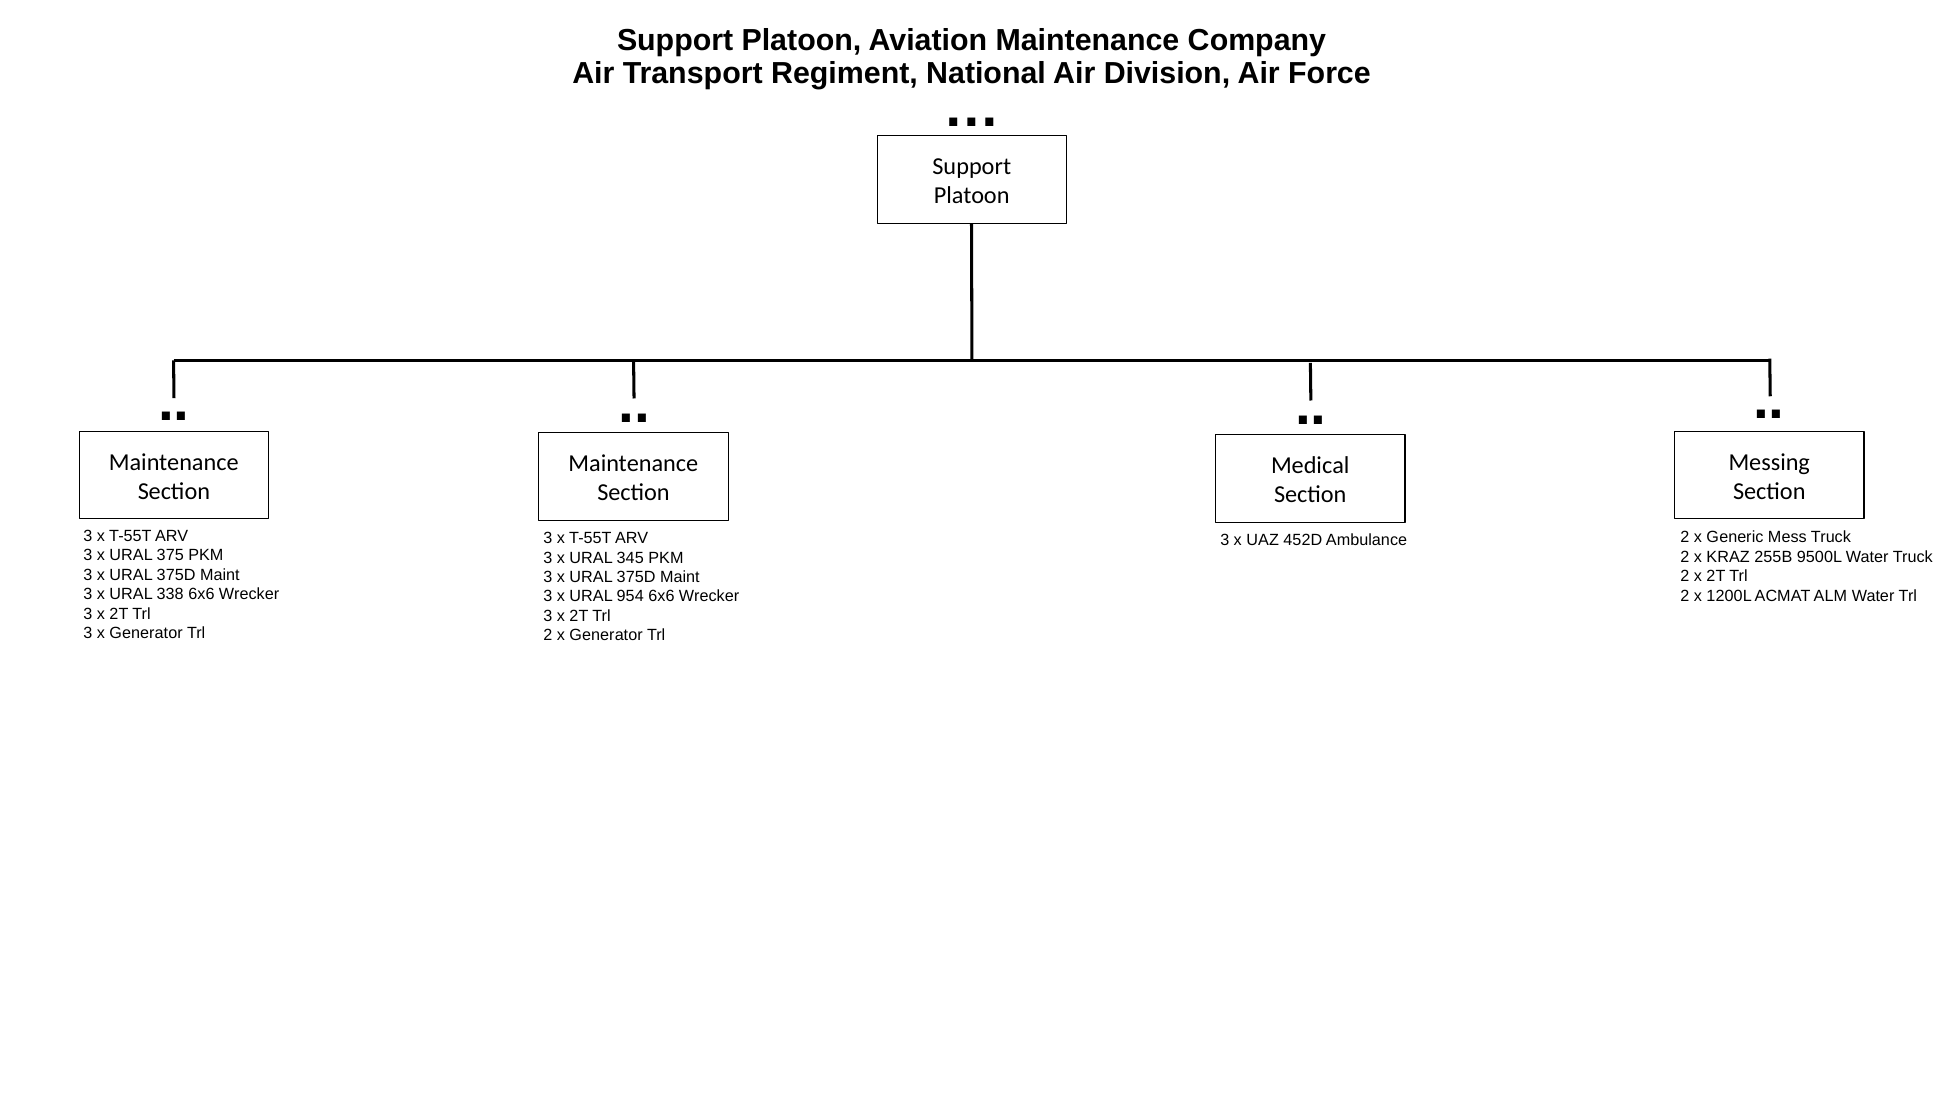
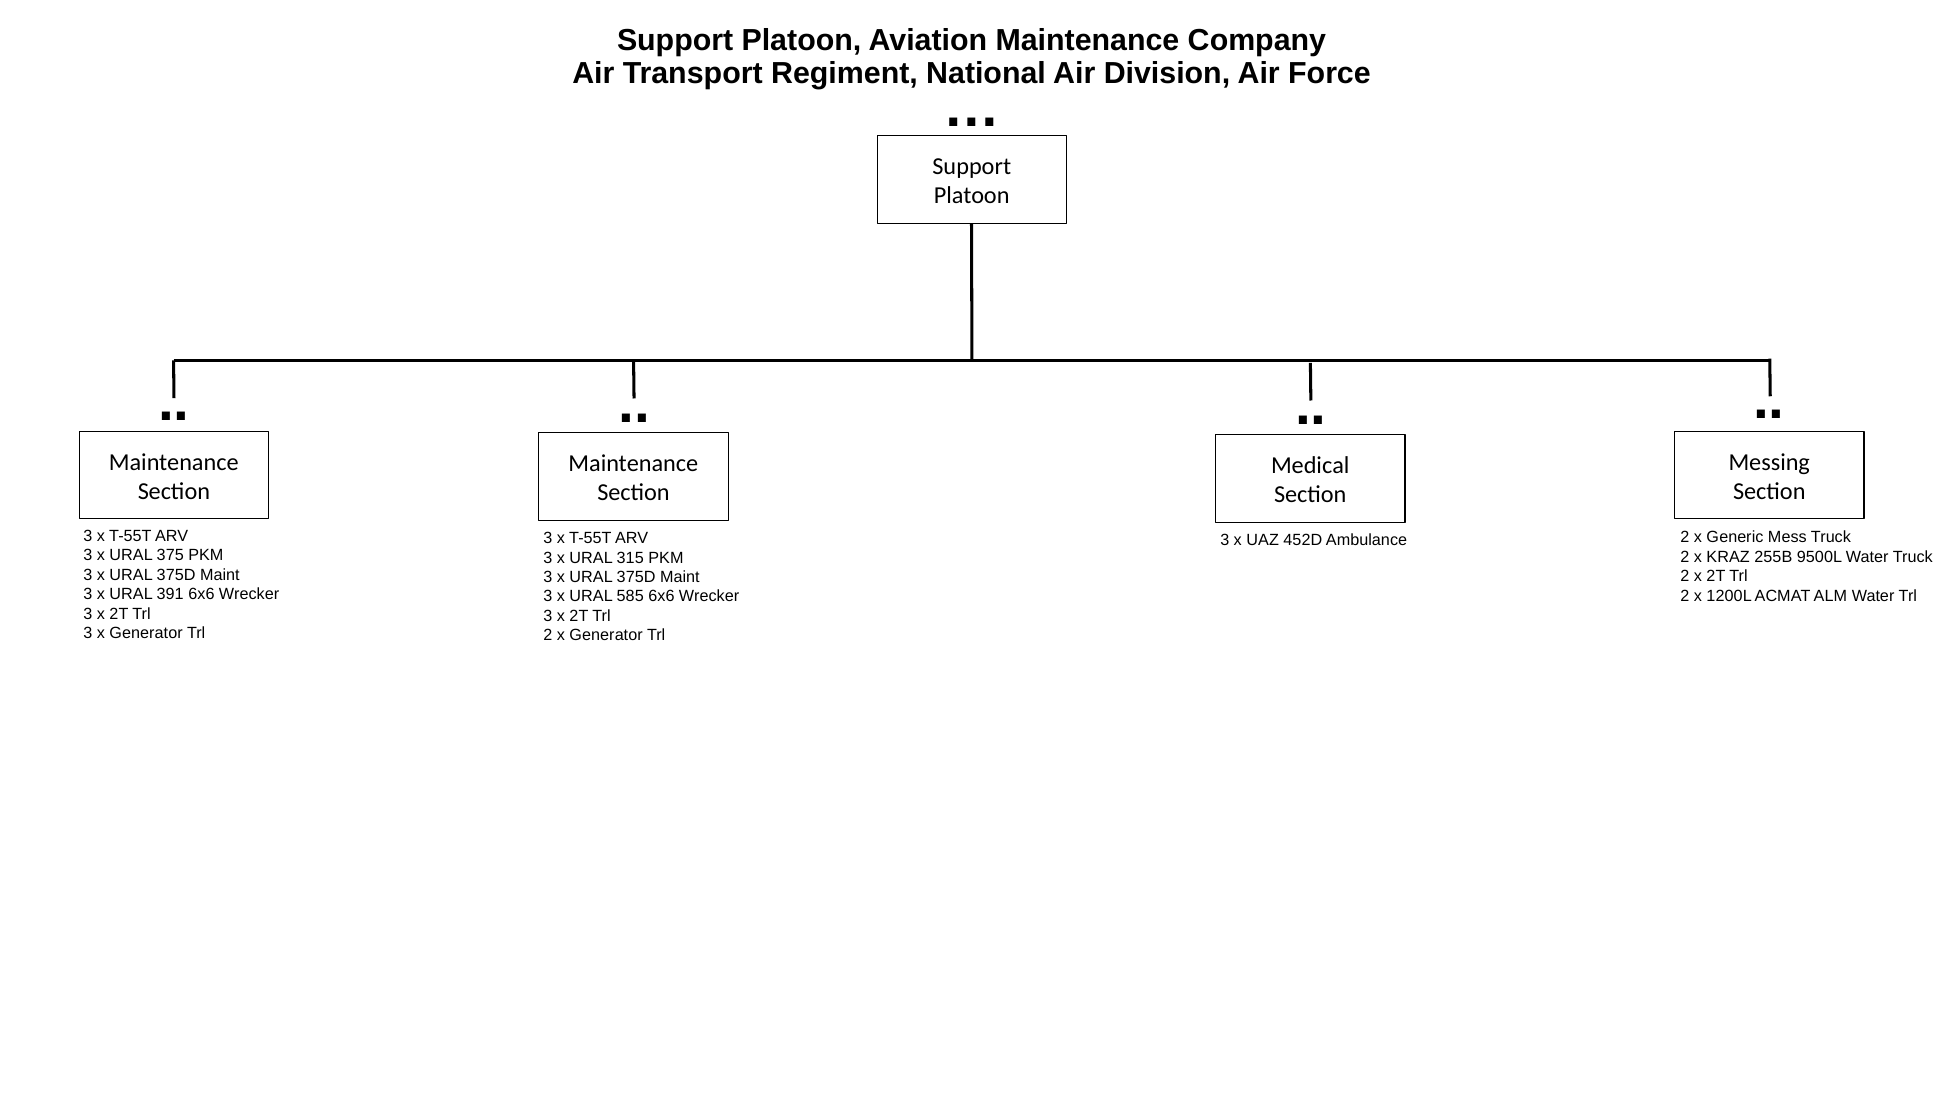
345: 345 -> 315
338: 338 -> 391
954: 954 -> 585
